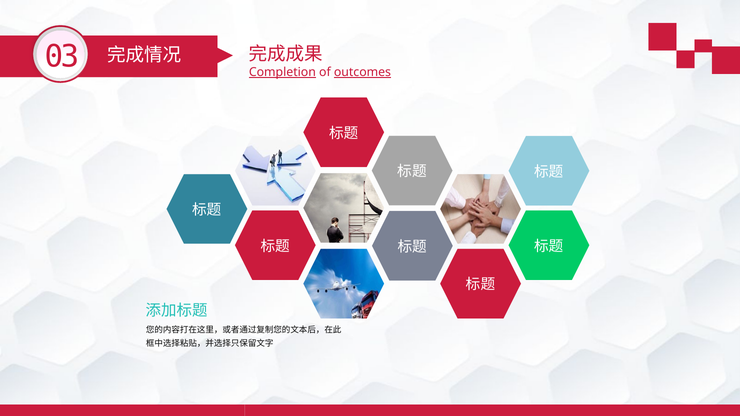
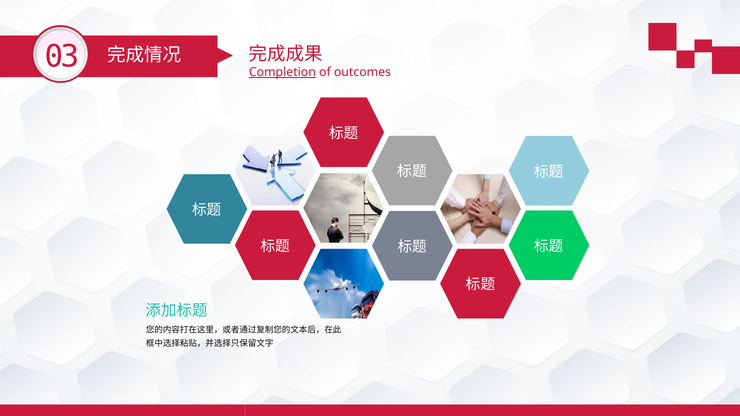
outcomes underline: present -> none
